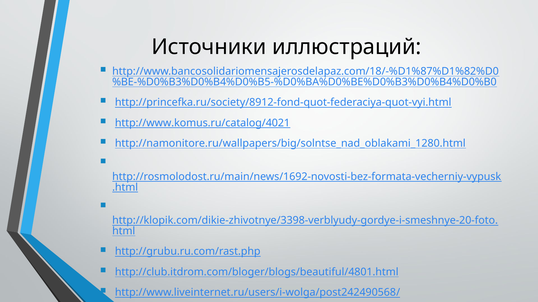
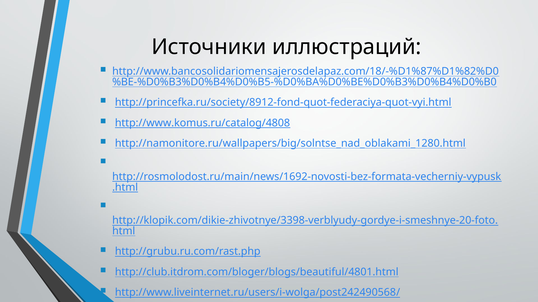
http://www.komus.ru/catalog/4021: http://www.komus.ru/catalog/4021 -> http://www.komus.ru/catalog/4808
